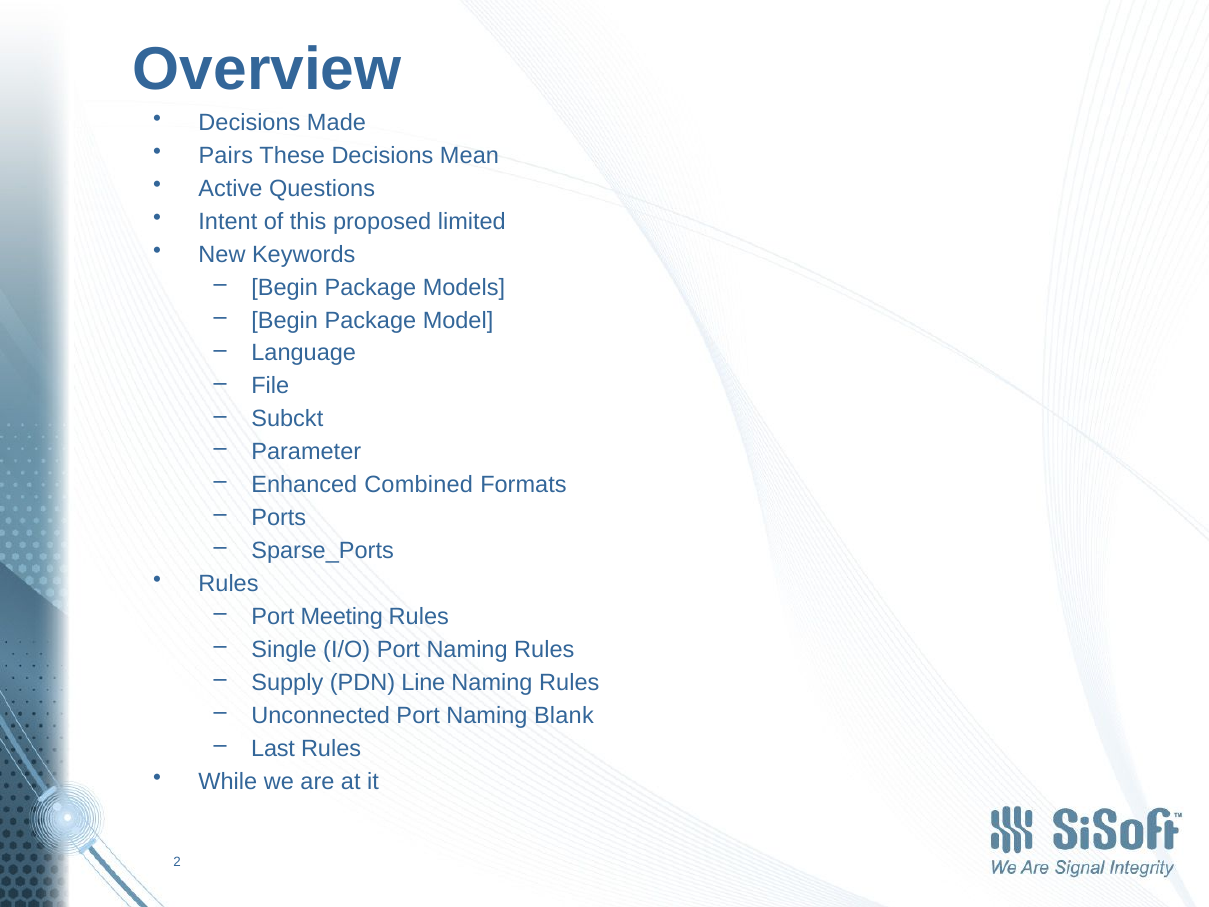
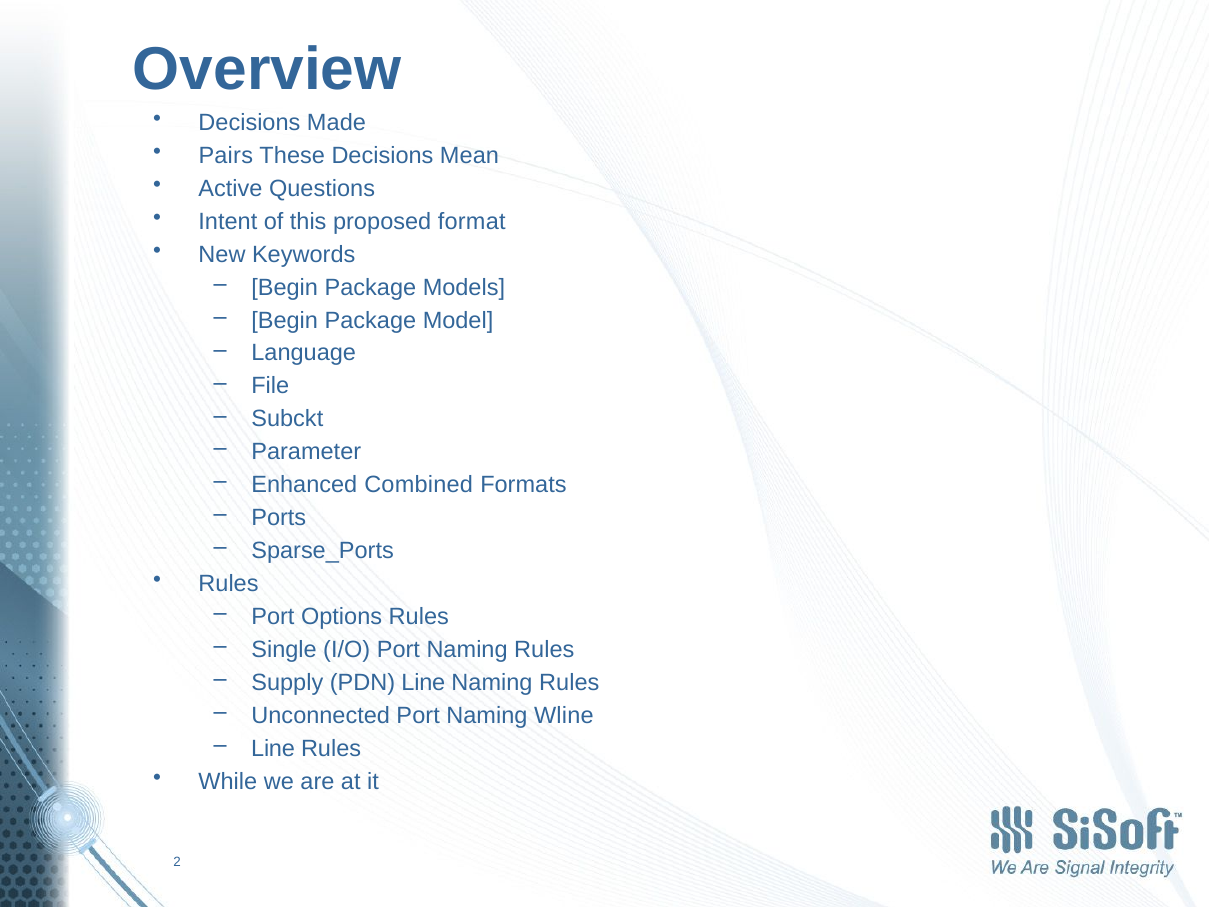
limited: limited -> format
Meeting: Meeting -> Options
Blank: Blank -> Wline
Last at (273, 748): Last -> Line
